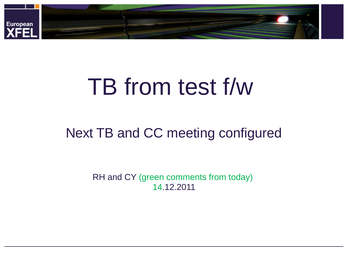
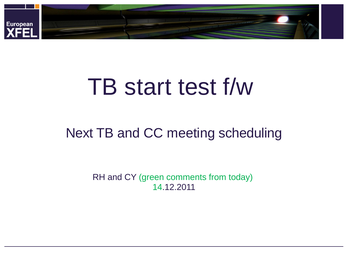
TB from: from -> start
configured: configured -> scheduling
